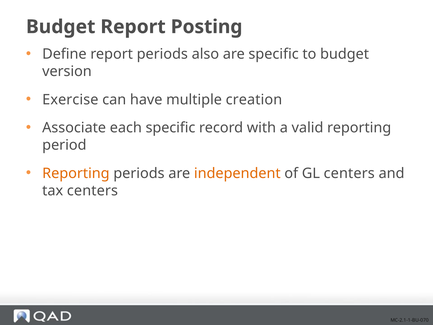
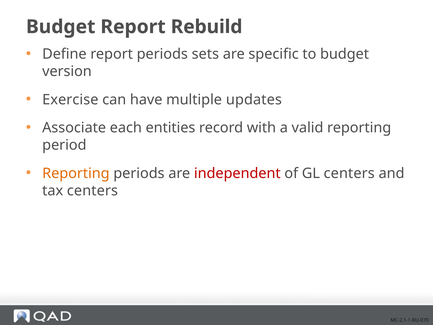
Posting: Posting -> Rebuild
also: also -> sets
creation: creation -> updates
each specific: specific -> entities
independent colour: orange -> red
